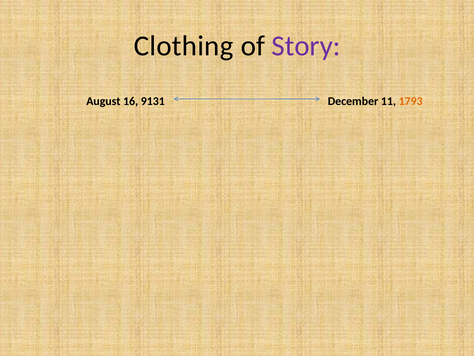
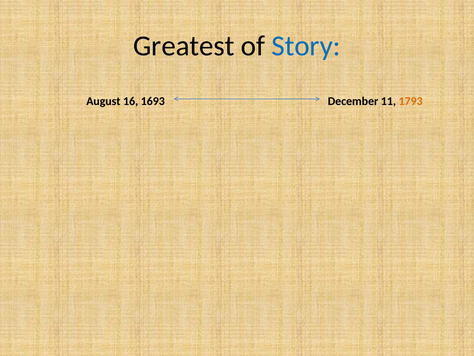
Clothing: Clothing -> Greatest
Story colour: purple -> blue
9131: 9131 -> 1693
